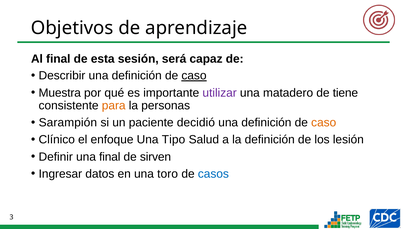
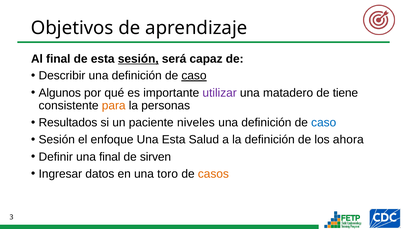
sesión at (138, 59) underline: none -> present
Muestra: Muestra -> Algunos
Sarampión: Sarampión -> Resultados
decidió: decidió -> niveles
caso at (324, 123) colour: orange -> blue
Clínico at (57, 140): Clínico -> Sesión
Una Tipo: Tipo -> Esta
lesión: lesión -> ahora
casos colour: blue -> orange
